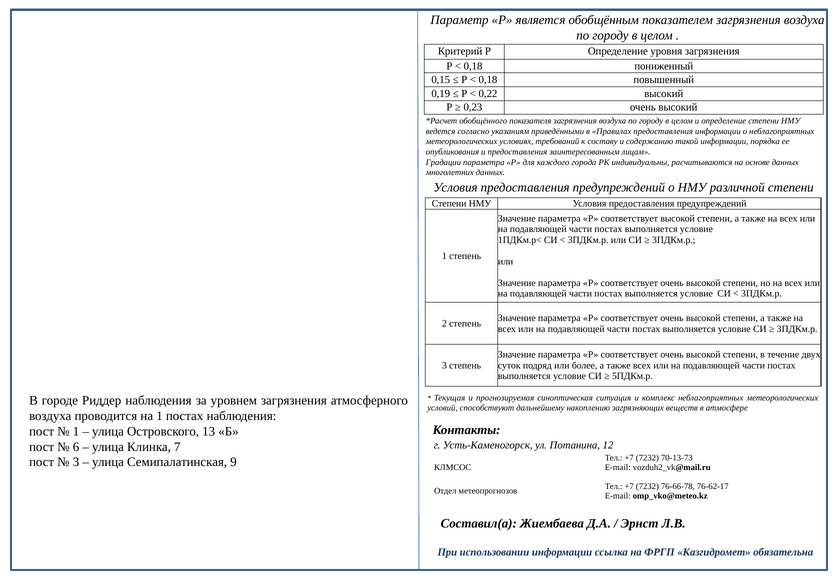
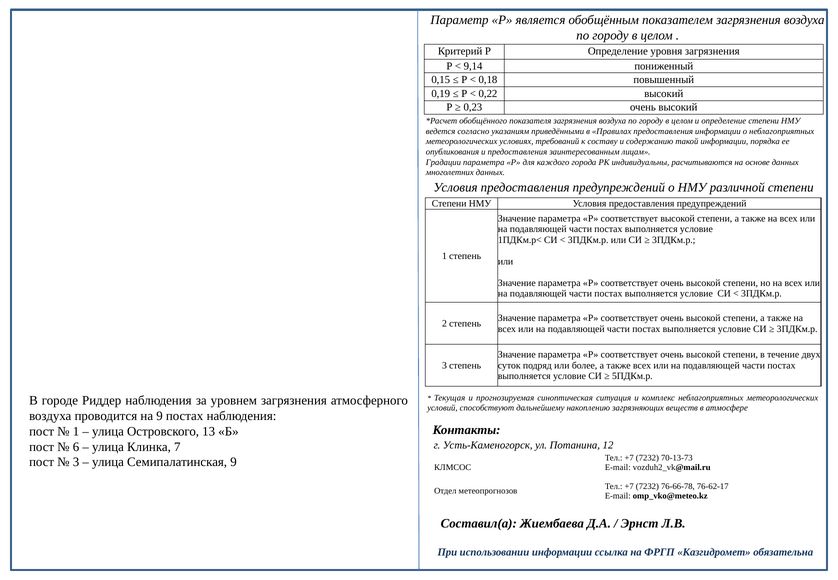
0,18 at (473, 66): 0,18 -> 9,14
на 1: 1 -> 9
